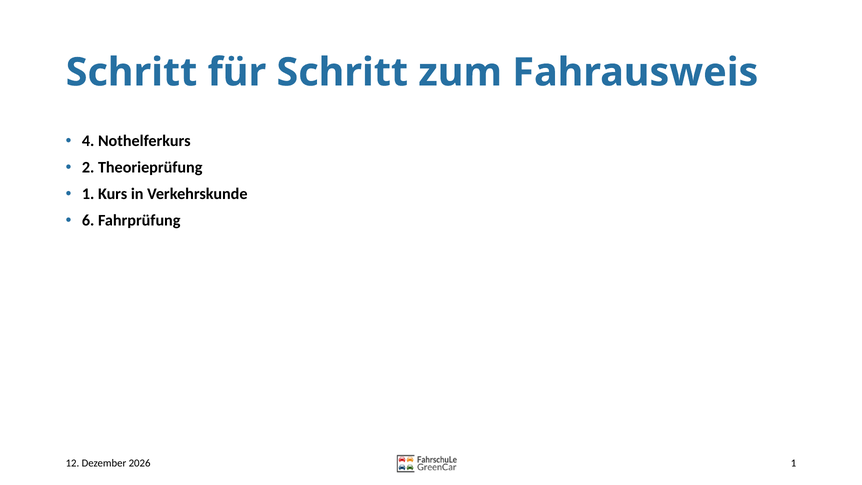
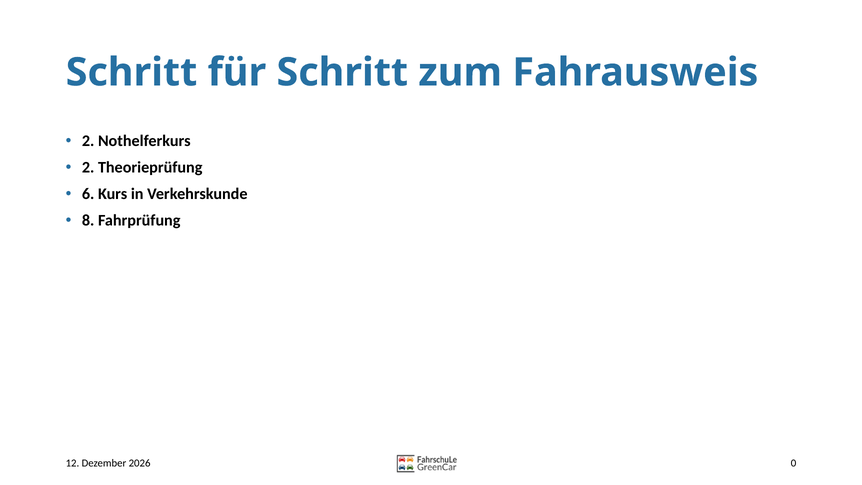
4 at (88, 141): 4 -> 2
1 at (88, 194): 1 -> 6
6: 6 -> 8
1 at (794, 463): 1 -> 0
